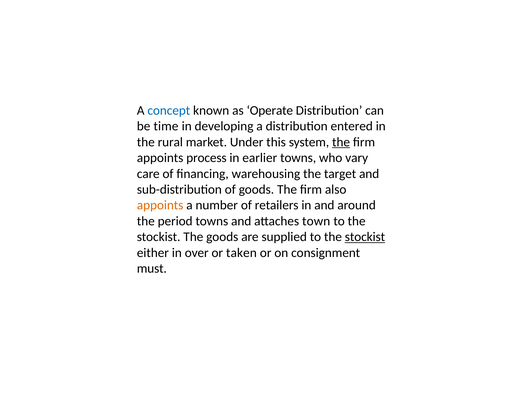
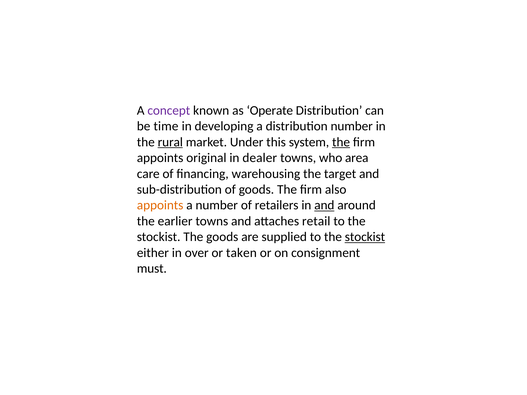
concept colour: blue -> purple
distribution entered: entered -> number
rural underline: none -> present
process: process -> original
earlier: earlier -> dealer
vary: vary -> area
and at (324, 205) underline: none -> present
period: period -> earlier
town: town -> retail
